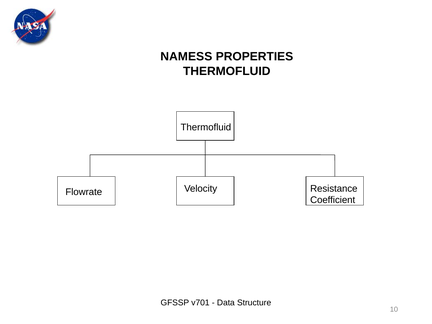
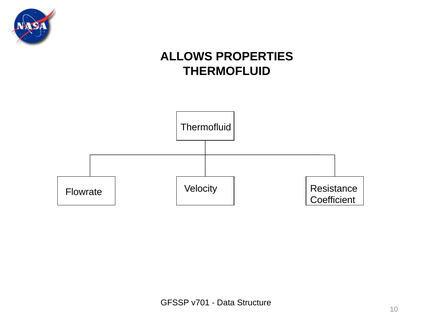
NAMESS: NAMESS -> ALLOWS
